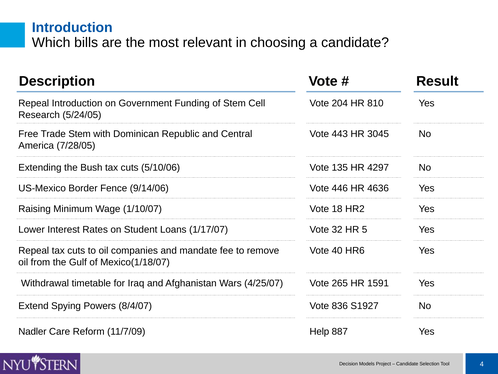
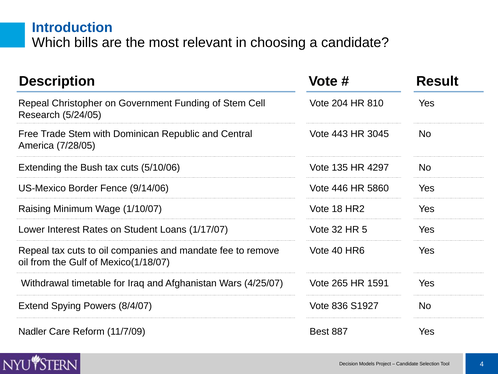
Repeal Introduction: Introduction -> Christopher
4636: 4636 -> 5860
Help: Help -> Best
